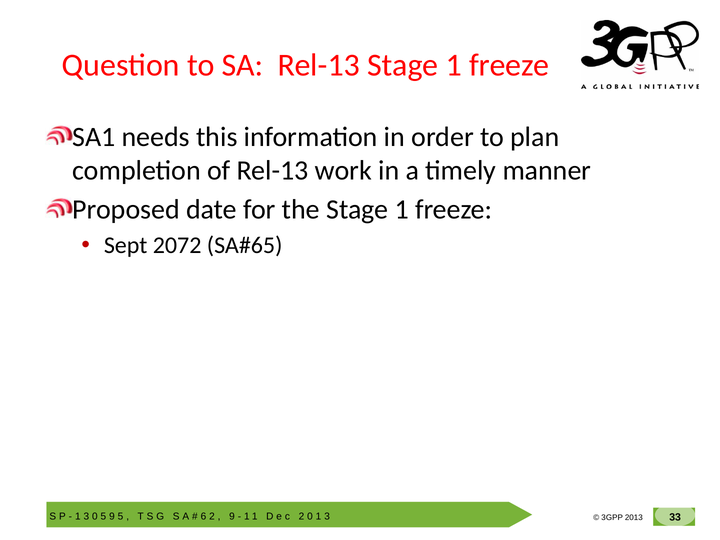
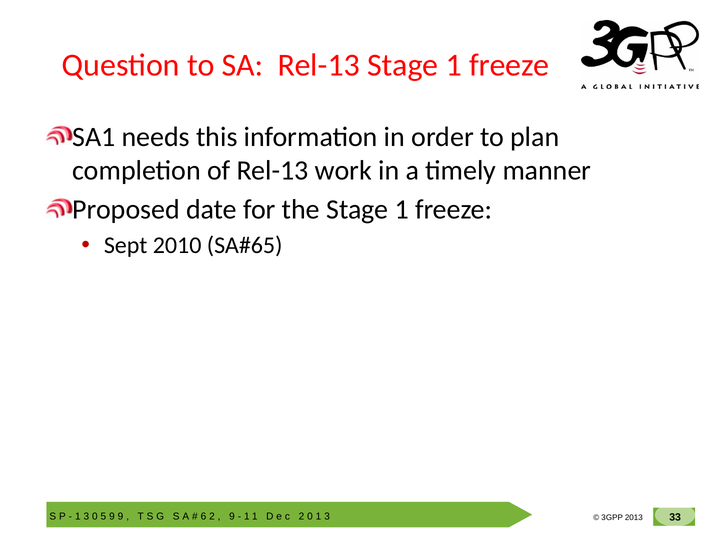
2072: 2072 -> 2010
5 at (121, 516): 5 -> 9
